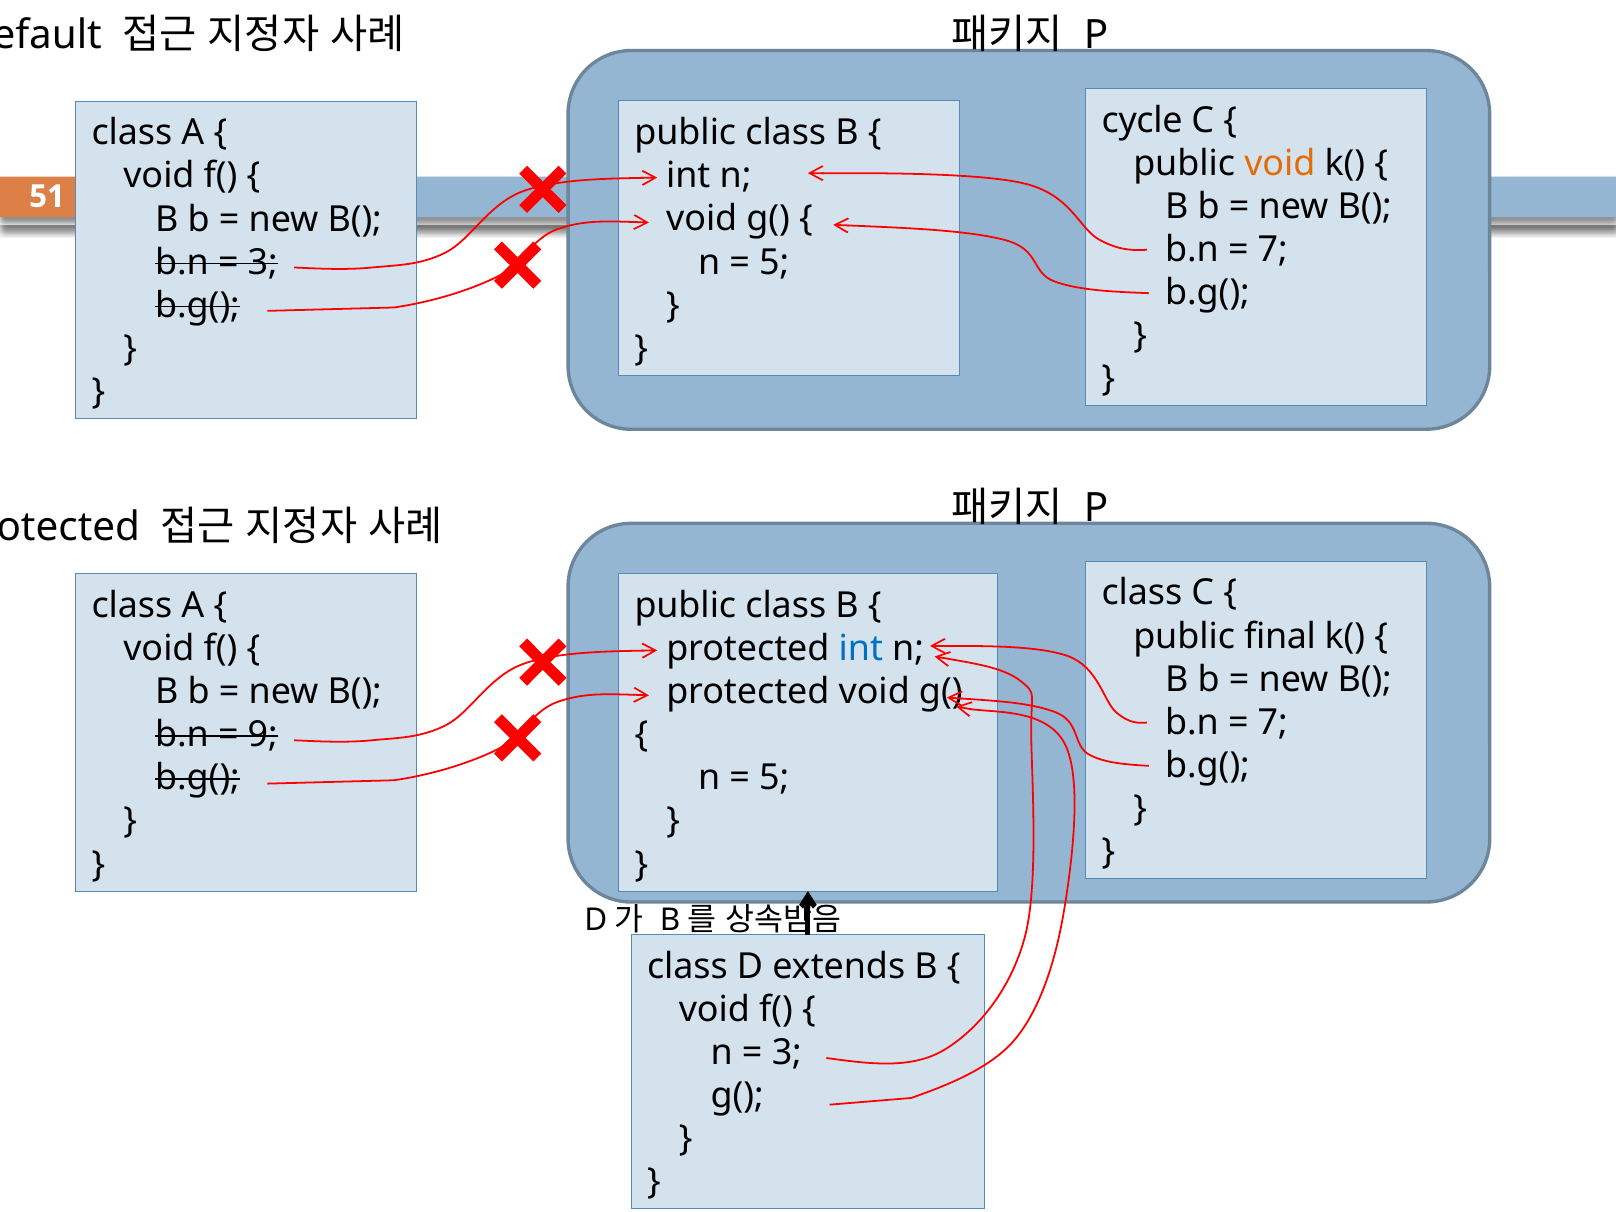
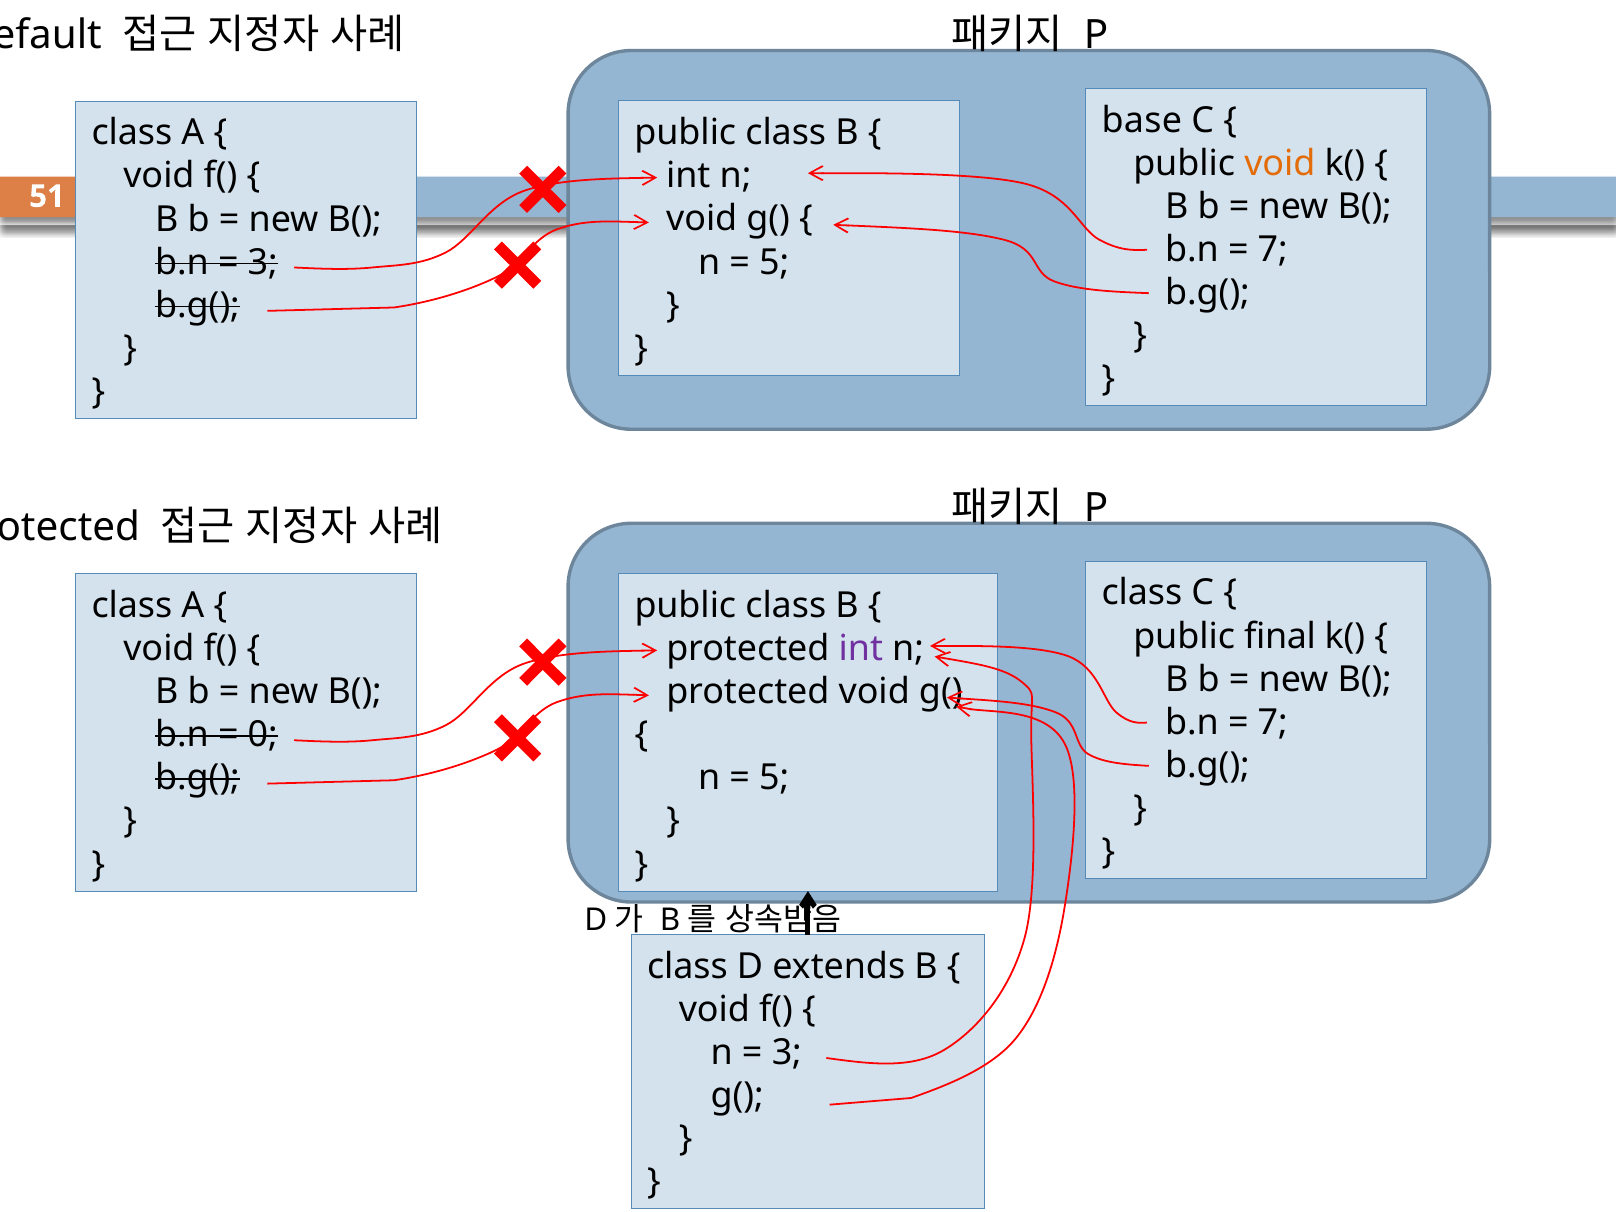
cycle: cycle -> base
int at (861, 649) colour: blue -> purple
9: 9 -> 0
